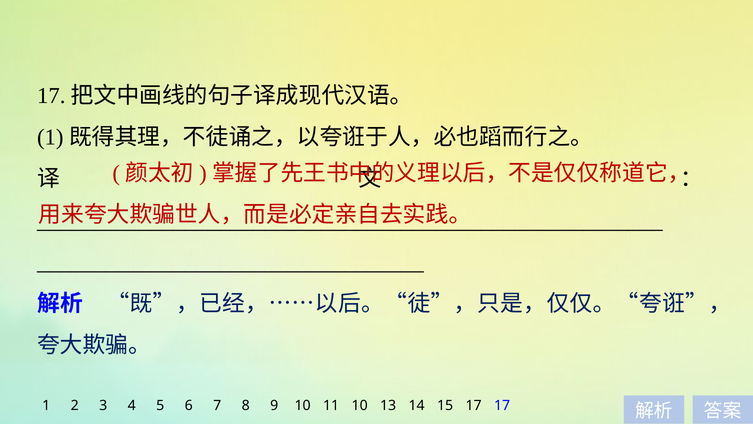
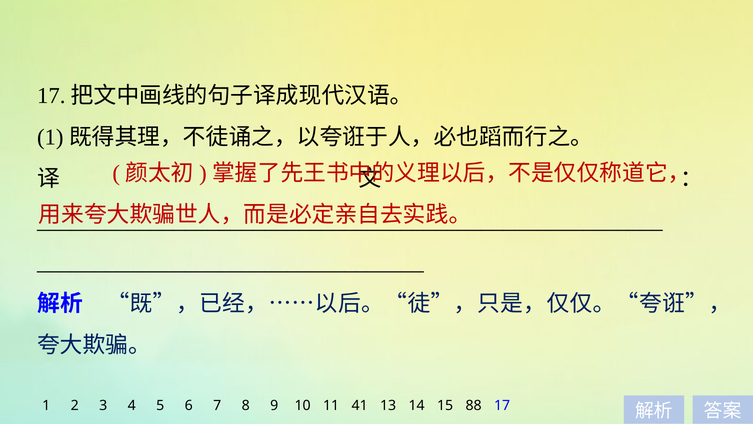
10 10: 10 -> 41
15 17: 17 -> 88
